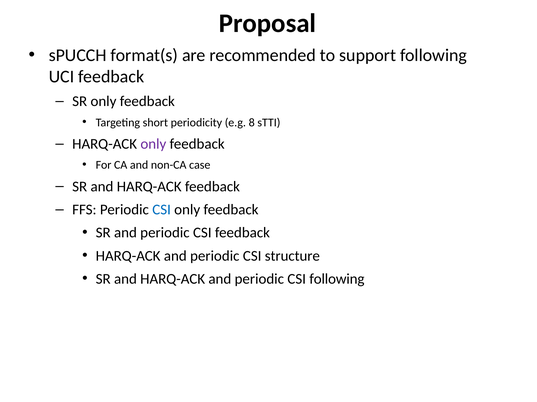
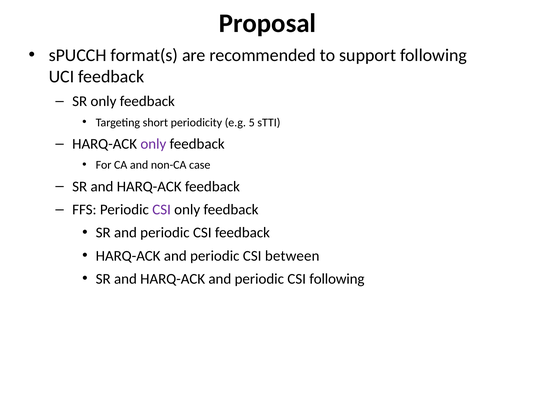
8: 8 -> 5
CSI at (162, 210) colour: blue -> purple
structure: structure -> between
